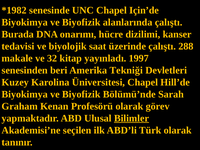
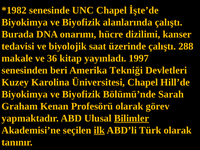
Için’de: Için’de -> İşte’de
32: 32 -> 36
ilk underline: none -> present
